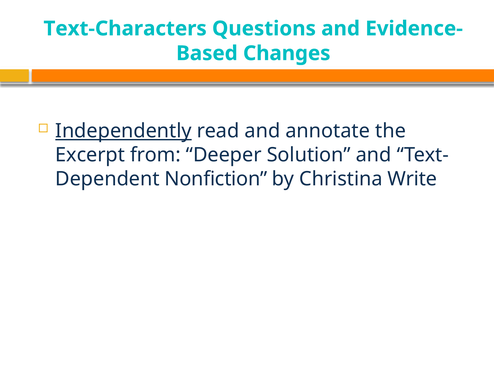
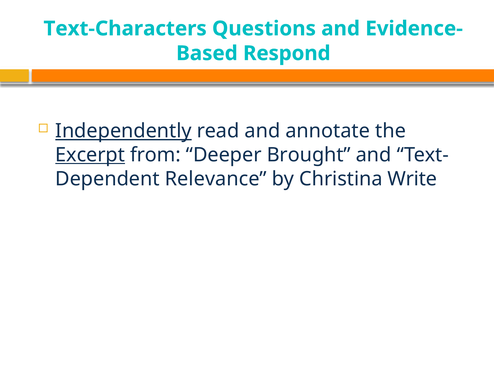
Changes: Changes -> Respond
Excerpt underline: none -> present
Solution: Solution -> Brought
Nonfiction: Nonfiction -> Relevance
